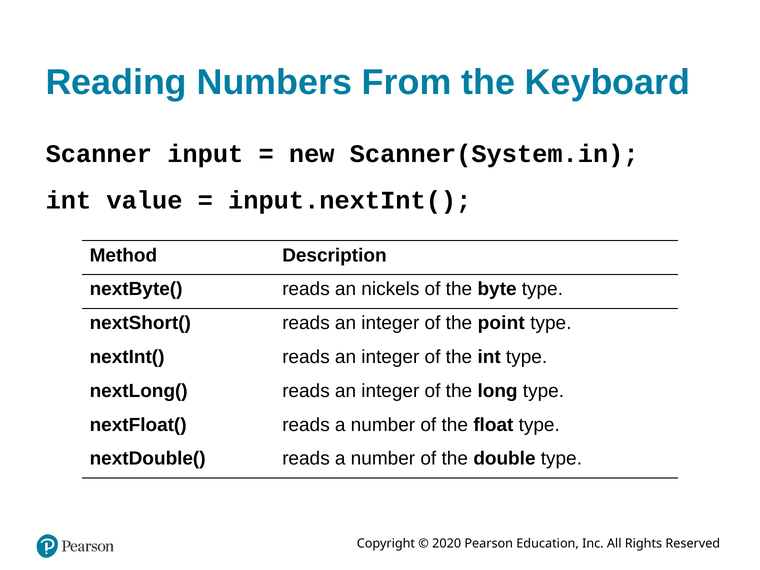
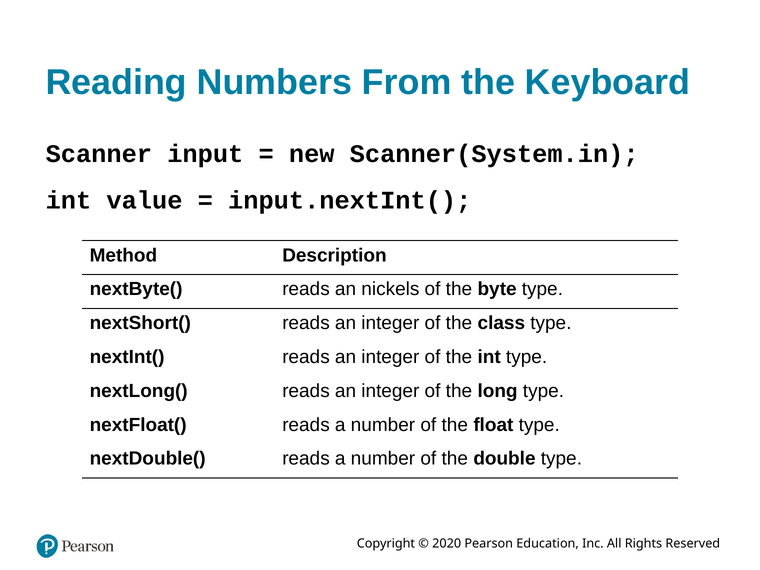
point: point -> class
